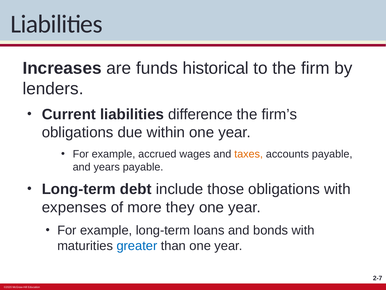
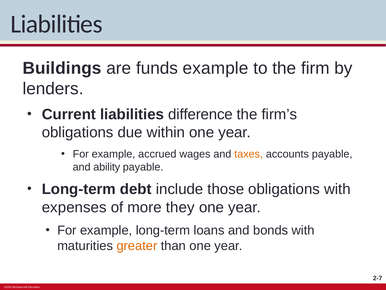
Increases: Increases -> Buildings
funds historical: historical -> example
years: years -> ability
greater colour: blue -> orange
